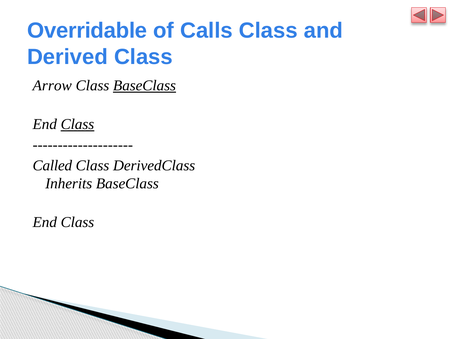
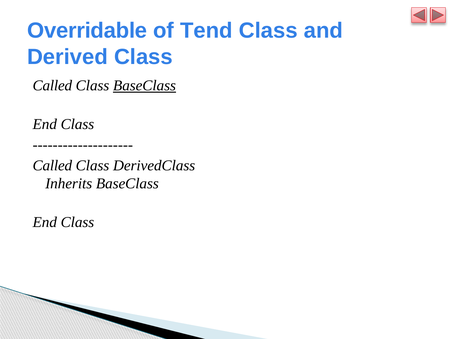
Calls: Calls -> Tend
Arrow at (52, 86): Arrow -> Called
Class at (77, 125) underline: present -> none
